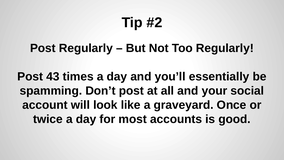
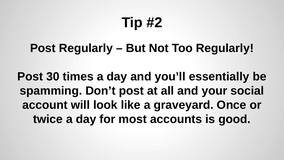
43: 43 -> 30
